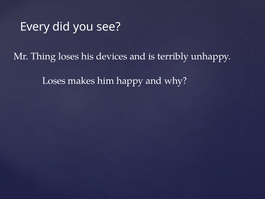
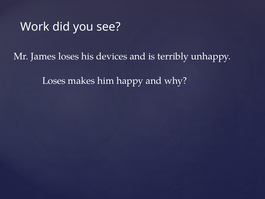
Every: Every -> Work
Thing: Thing -> James
